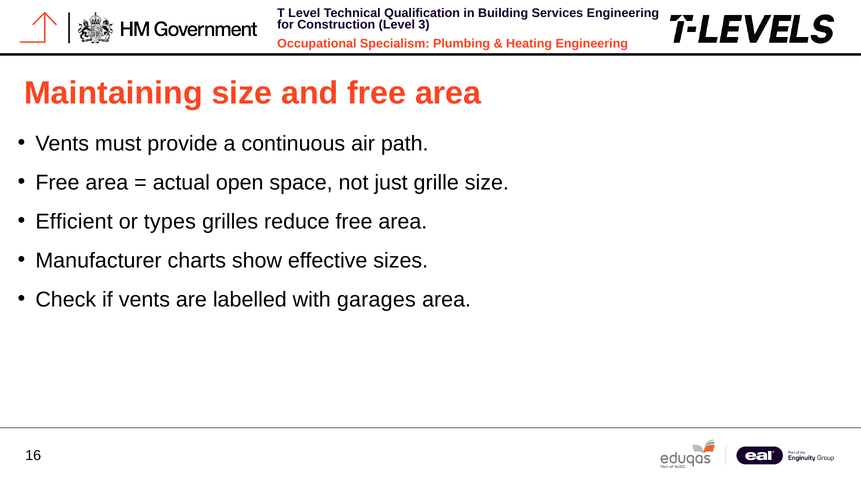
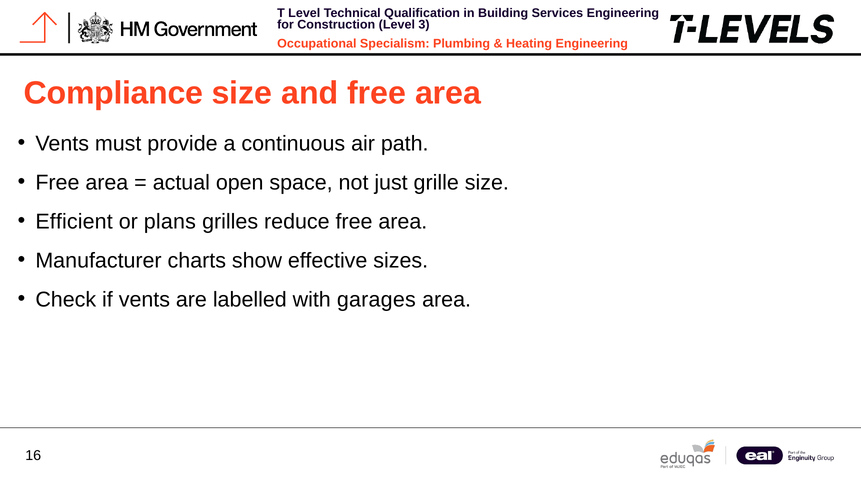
Maintaining: Maintaining -> Compliance
types: types -> plans
